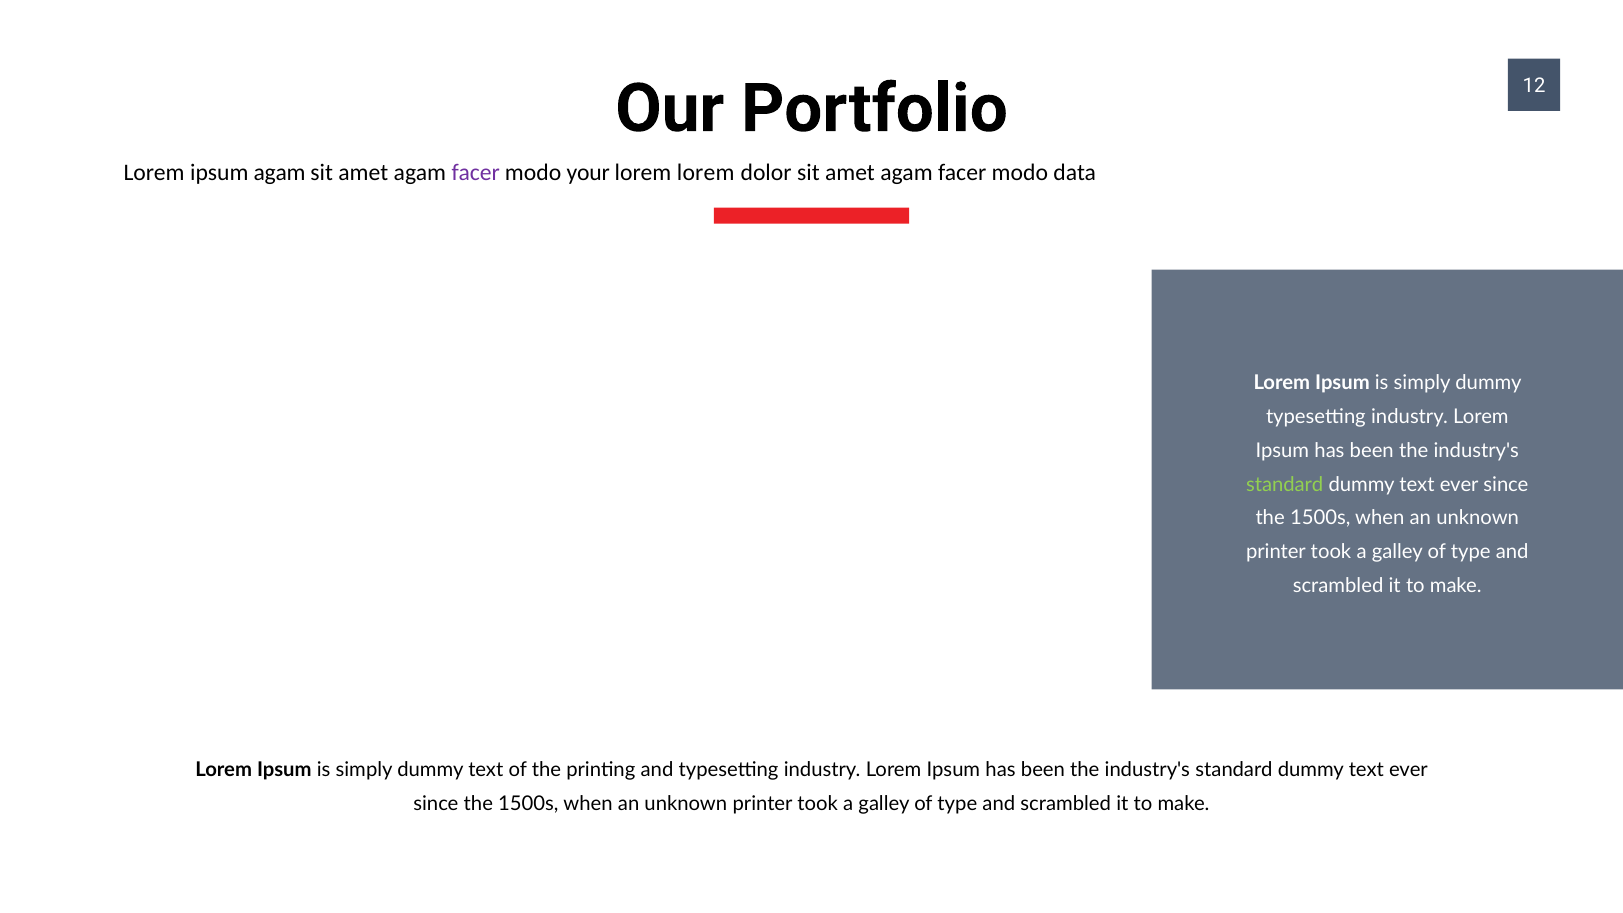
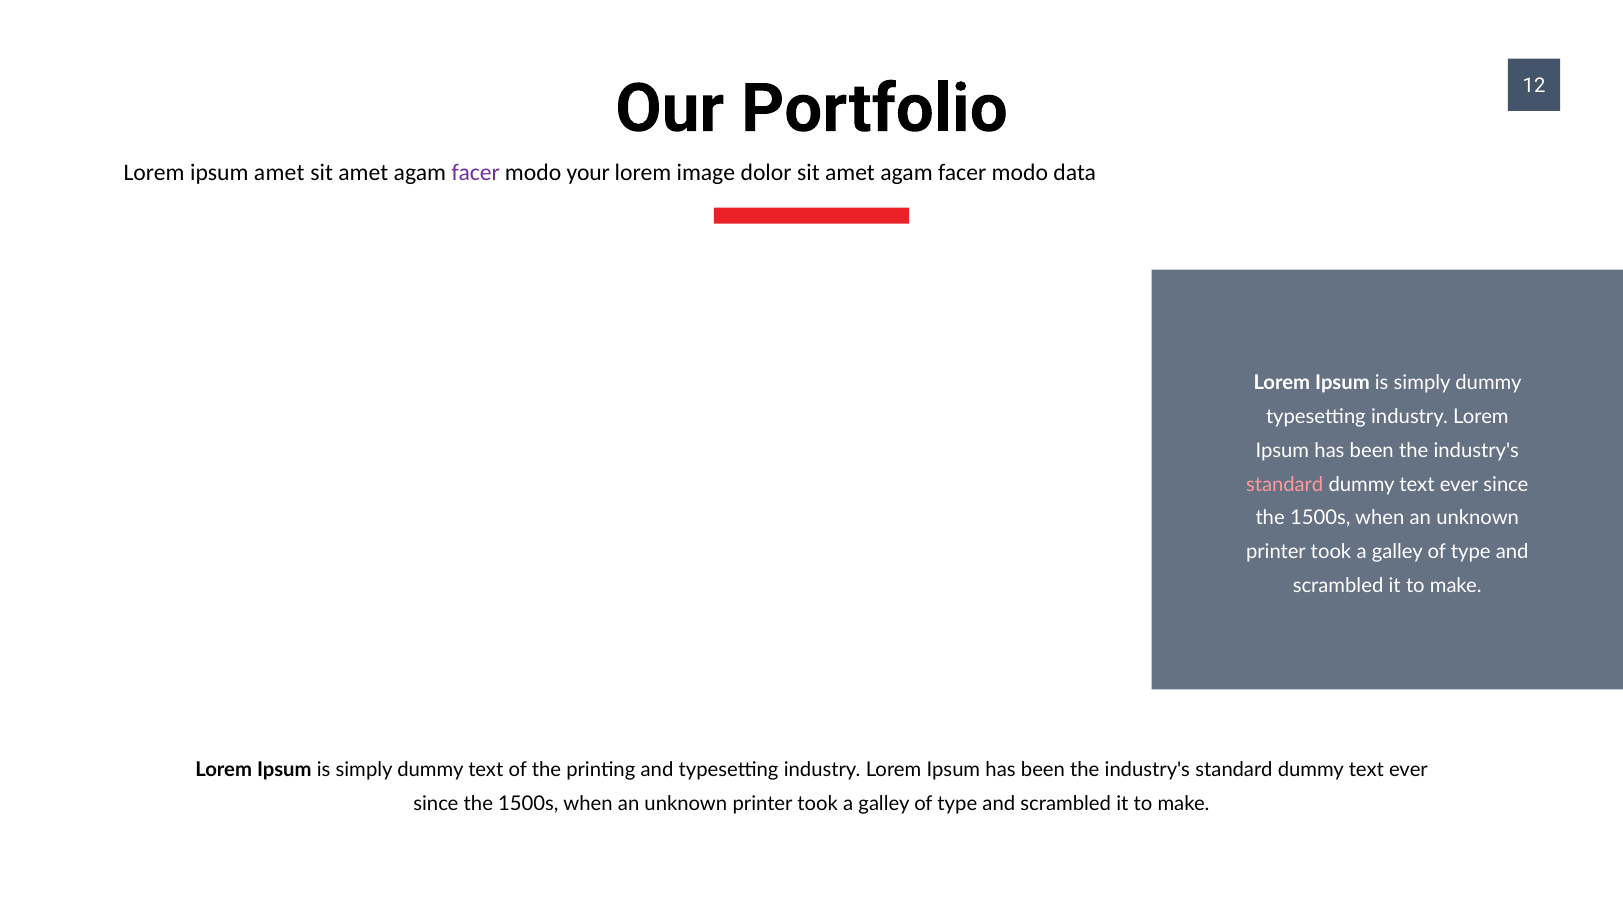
ipsum agam: agam -> amet
lorem lorem: lorem -> image
standard at (1285, 484) colour: light green -> pink
